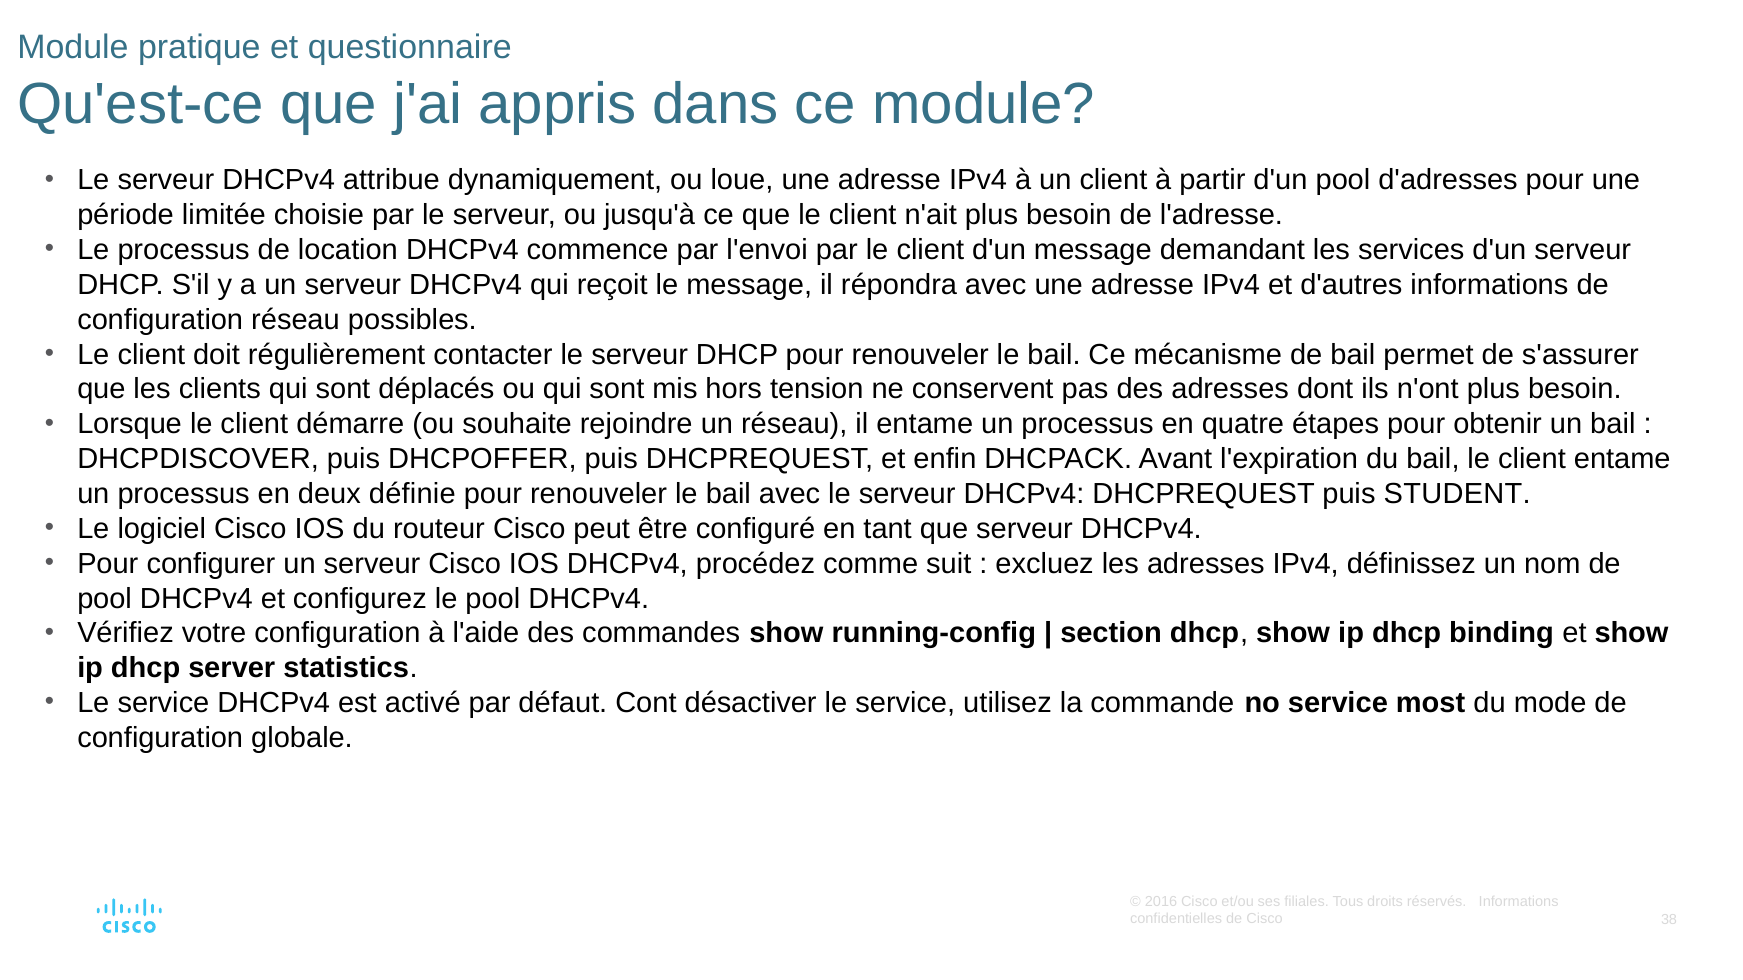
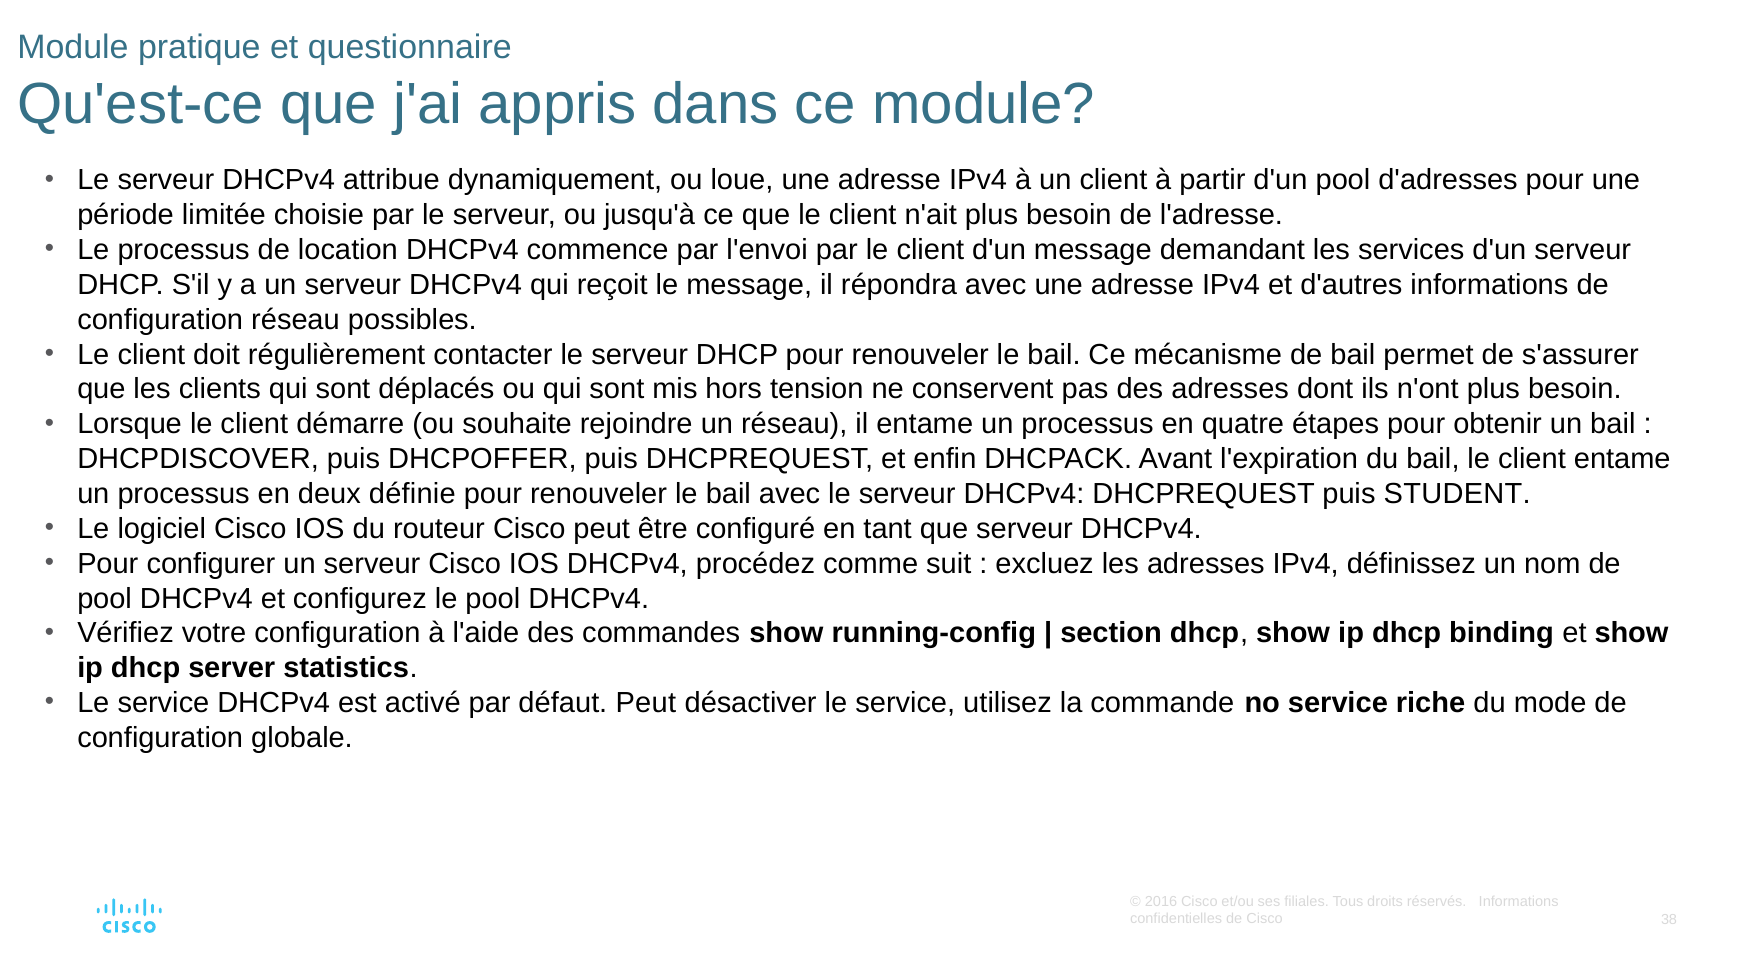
défaut Cont: Cont -> Peut
most: most -> riche
